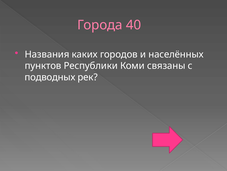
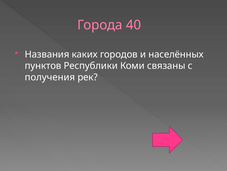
подводных: подводных -> получения
